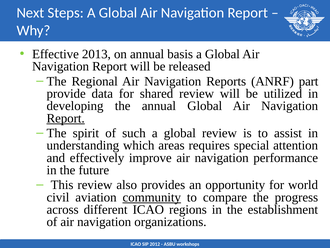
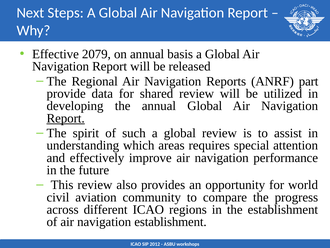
2013: 2013 -> 2079
community underline: present -> none
navigation organizations: organizations -> establishment
